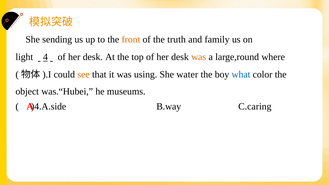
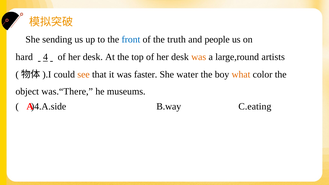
front colour: orange -> blue
family: family -> people
light: light -> hard
where: where -> artists
using: using -> faster
what colour: blue -> orange
was.“Hubei: was.“Hubei -> was.“There
C.caring: C.caring -> C.eating
